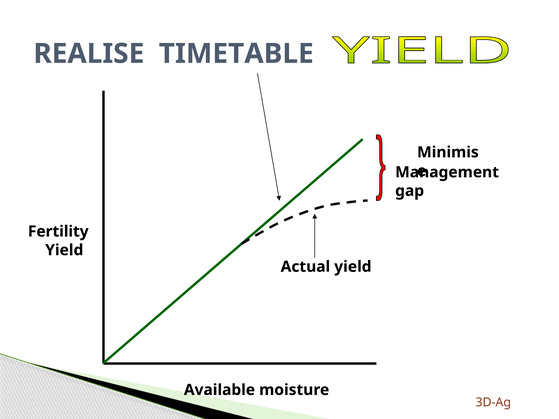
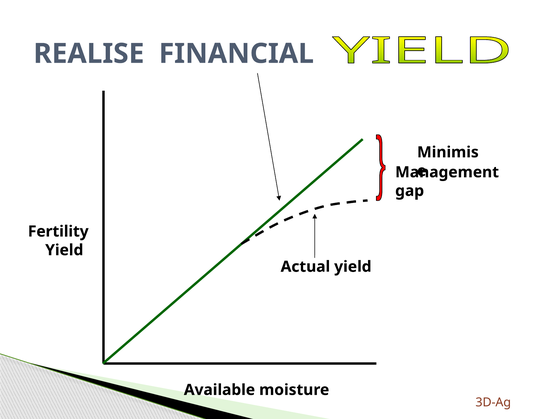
TIMETABLE: TIMETABLE -> FINANCIAL
